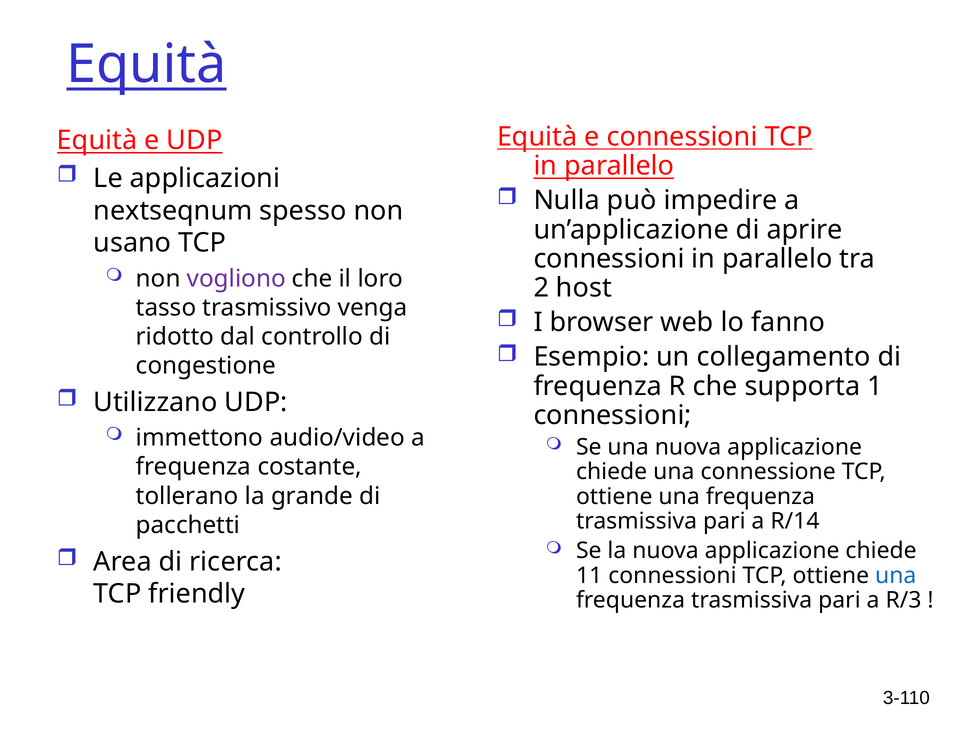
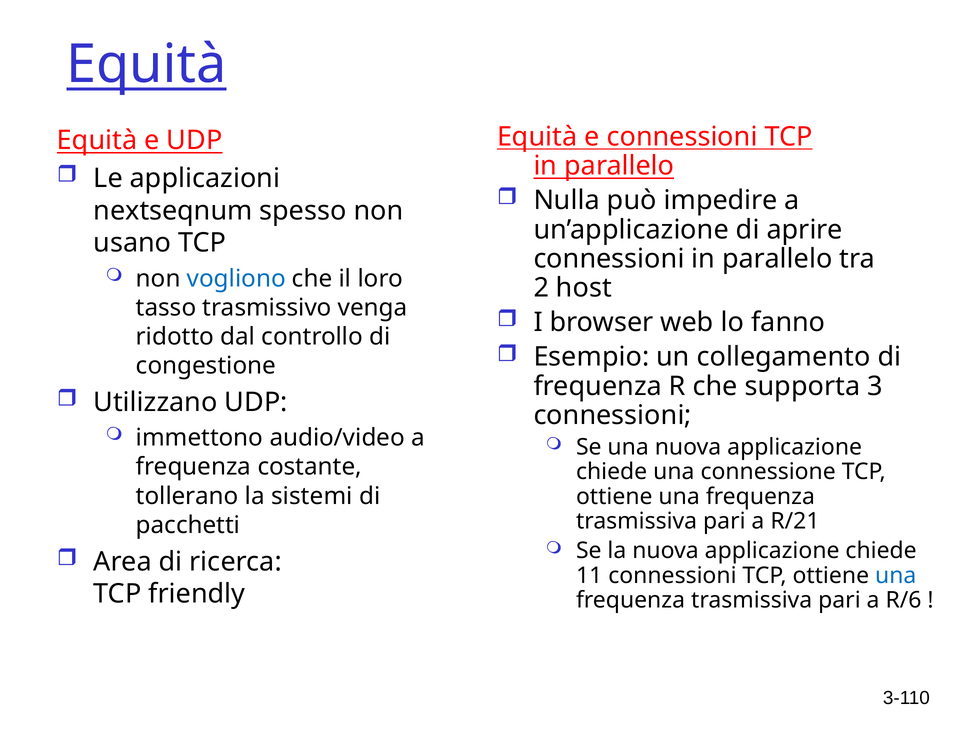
vogliono colour: purple -> blue
1: 1 -> 3
grande: grande -> sistemi
R/14: R/14 -> R/21
R/3: R/3 -> R/6
